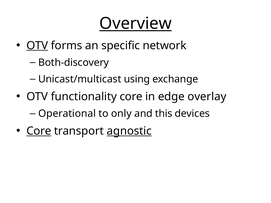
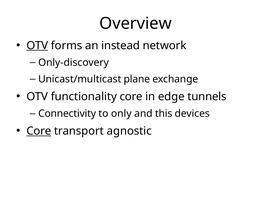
Overview underline: present -> none
specific: specific -> instead
Both-discovery: Both-discovery -> Only-discovery
using: using -> plane
overlay: overlay -> tunnels
Operational: Operational -> Connectivity
agnostic underline: present -> none
